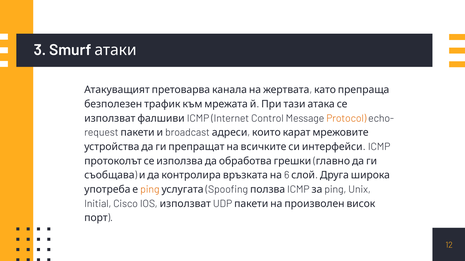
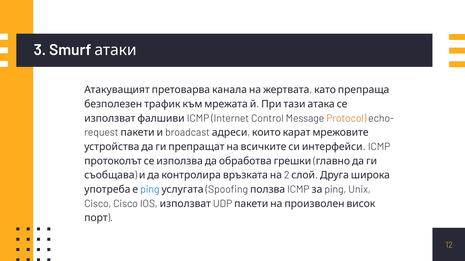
6: 6 -> 2
ping at (150, 190) colour: orange -> blue
Initial at (98, 204): Initial -> Cisco
